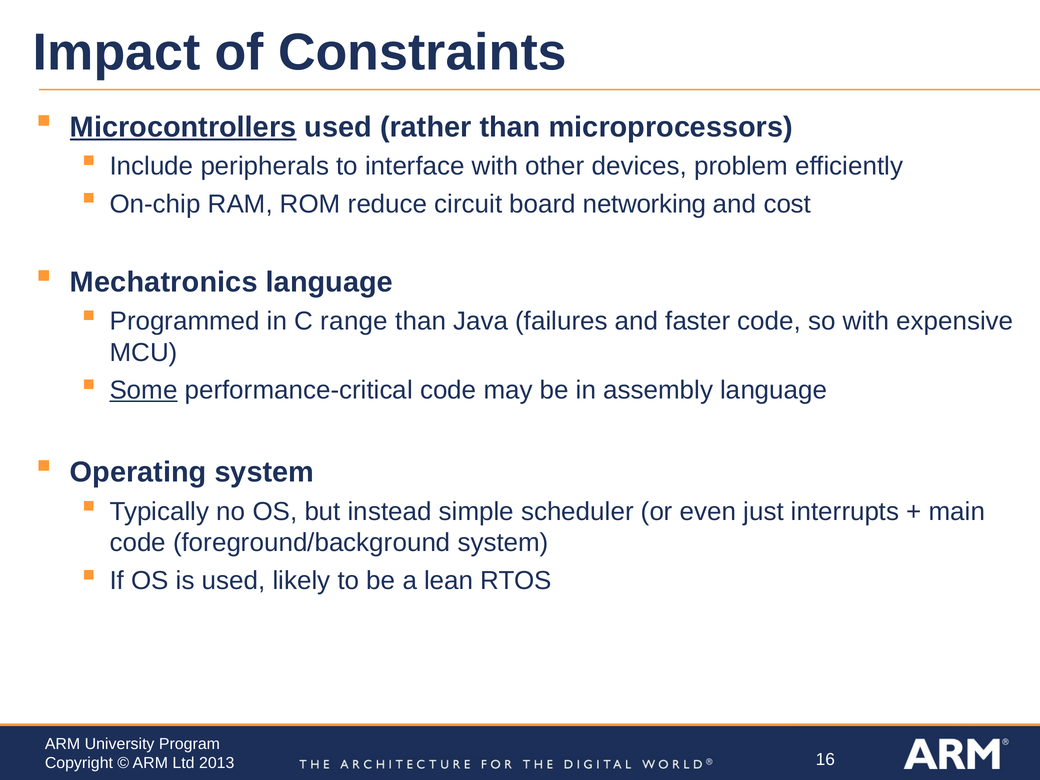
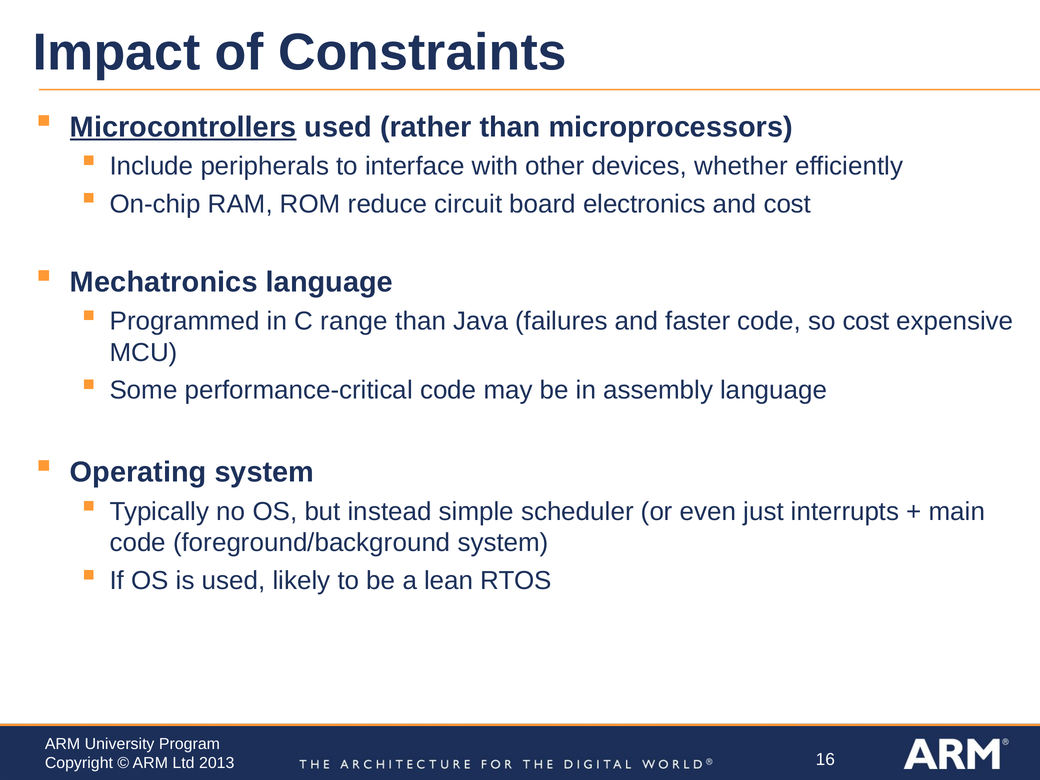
problem: problem -> whether
networking: networking -> electronics
so with: with -> cost
Some underline: present -> none
